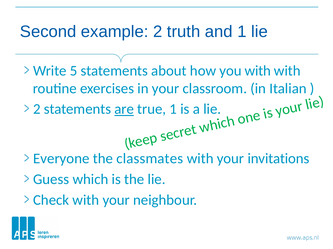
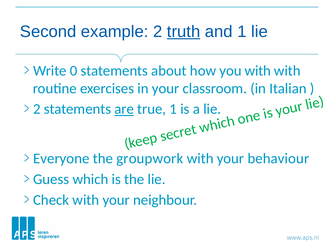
truth underline: none -> present
5: 5 -> 0
classmates: classmates -> groupwork
invitations: invitations -> behaviour
